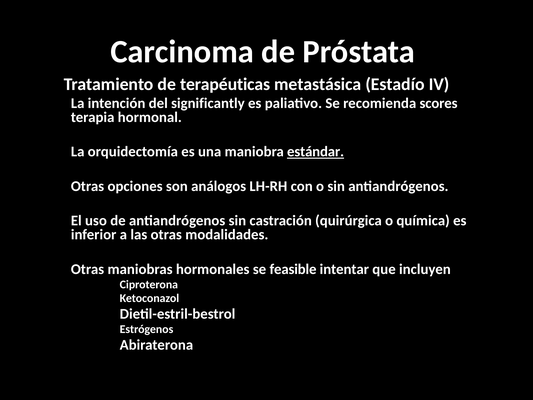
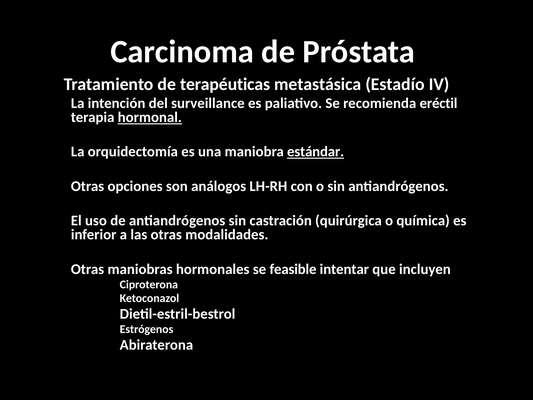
significantly: significantly -> surveillance
scores: scores -> eréctil
hormonal underline: none -> present
